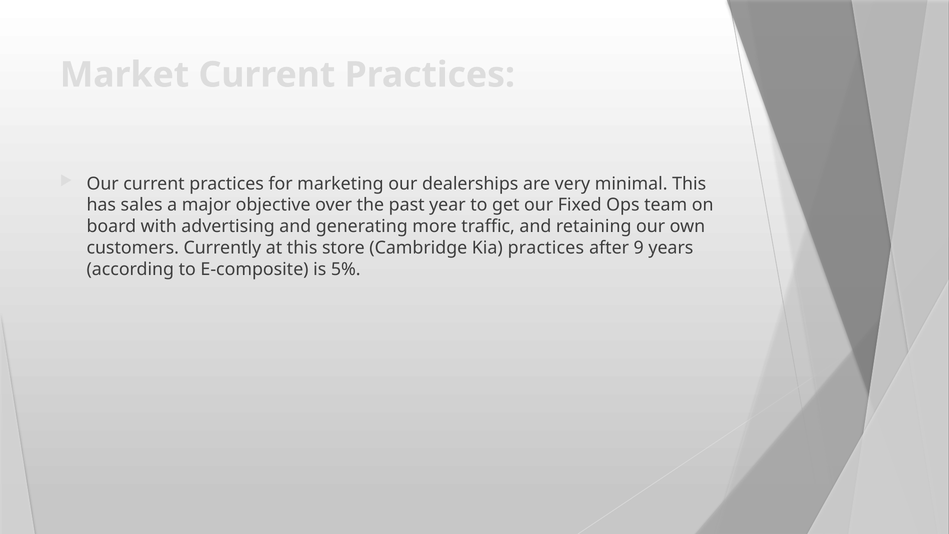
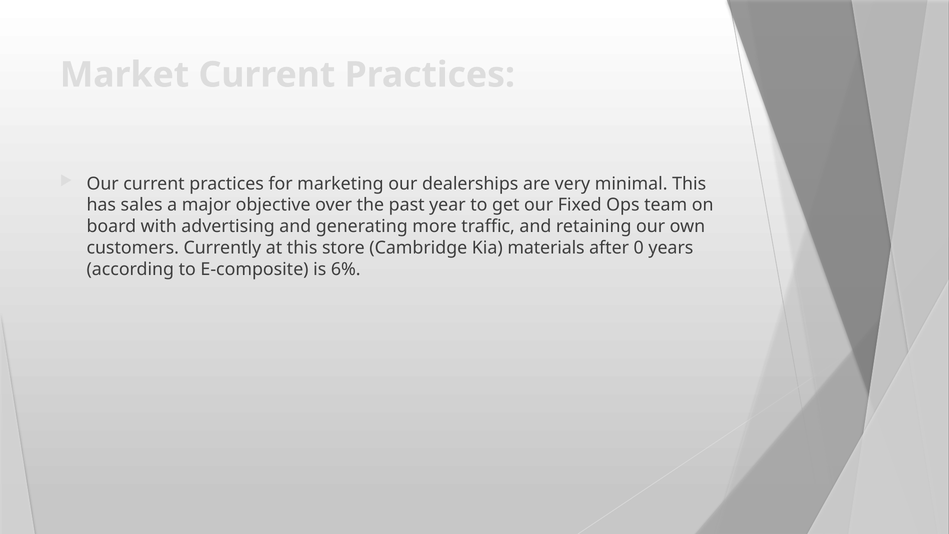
Kia practices: practices -> materials
9: 9 -> 0
5%: 5% -> 6%
